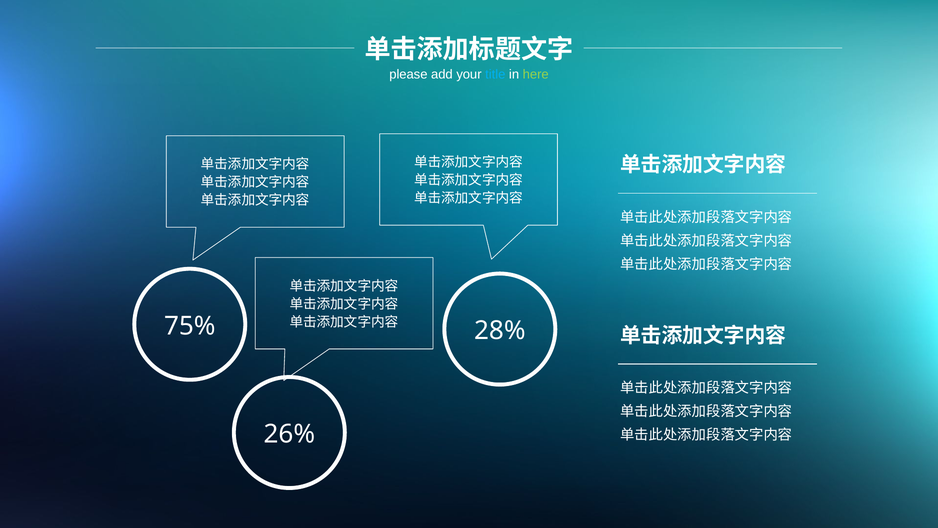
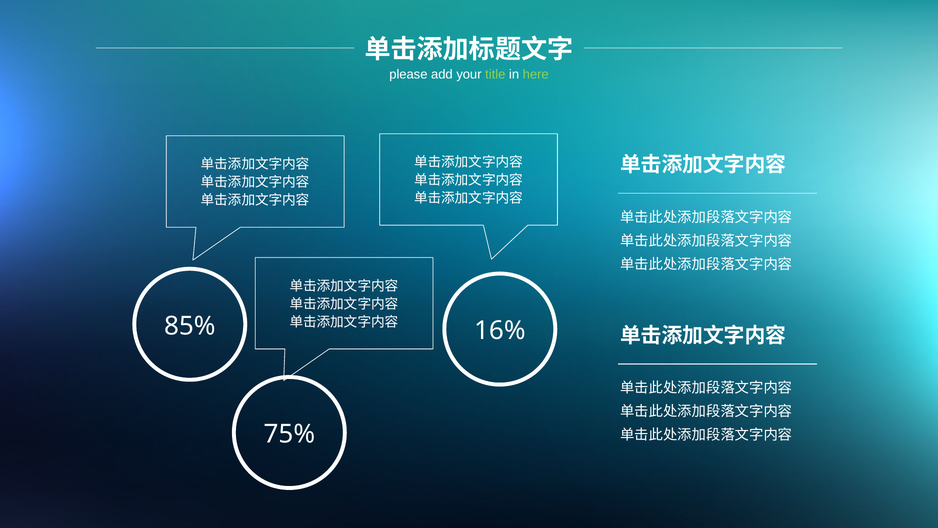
title colour: light blue -> light green
28%: 28% -> 16%
75%: 75% -> 85%
26%: 26% -> 75%
